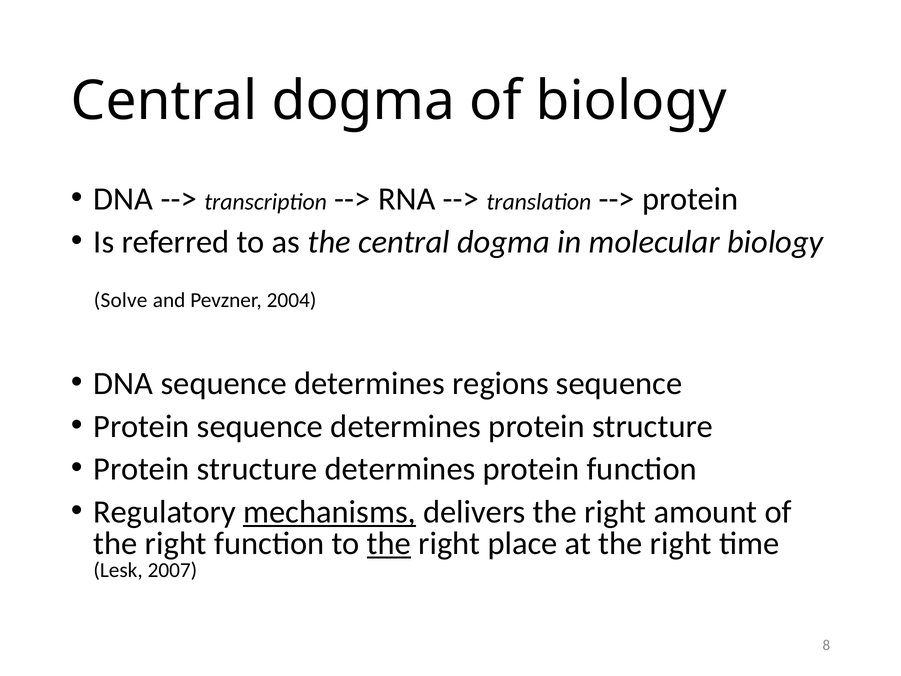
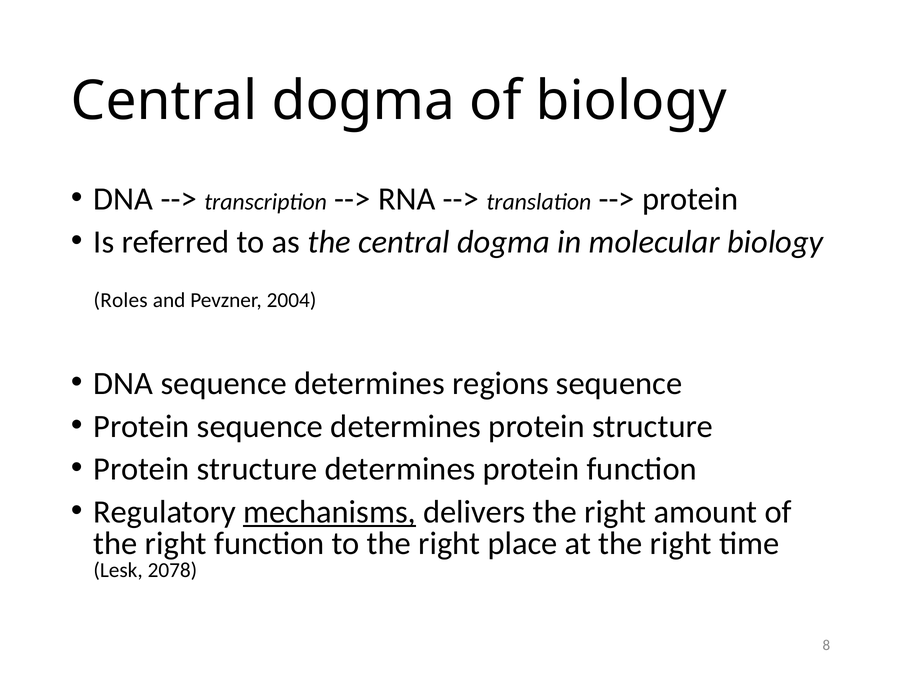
Solve: Solve -> Roles
the at (389, 543) underline: present -> none
2007: 2007 -> 2078
